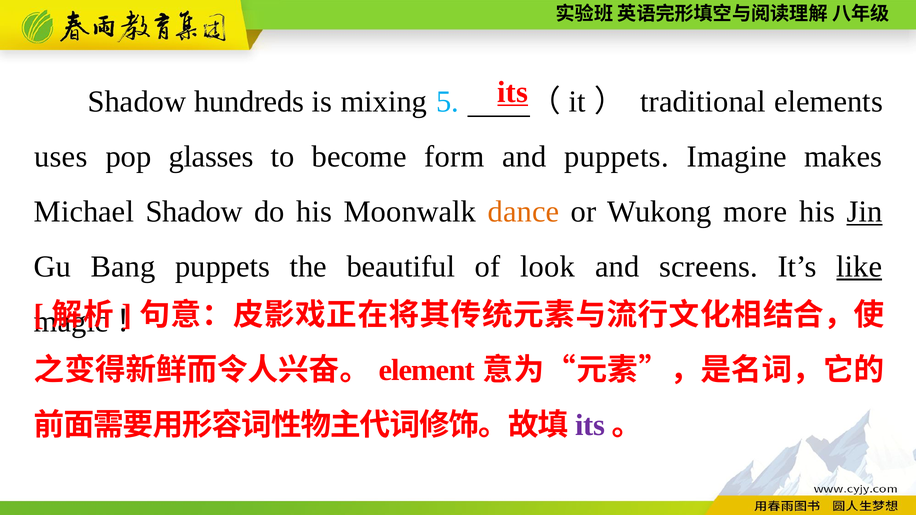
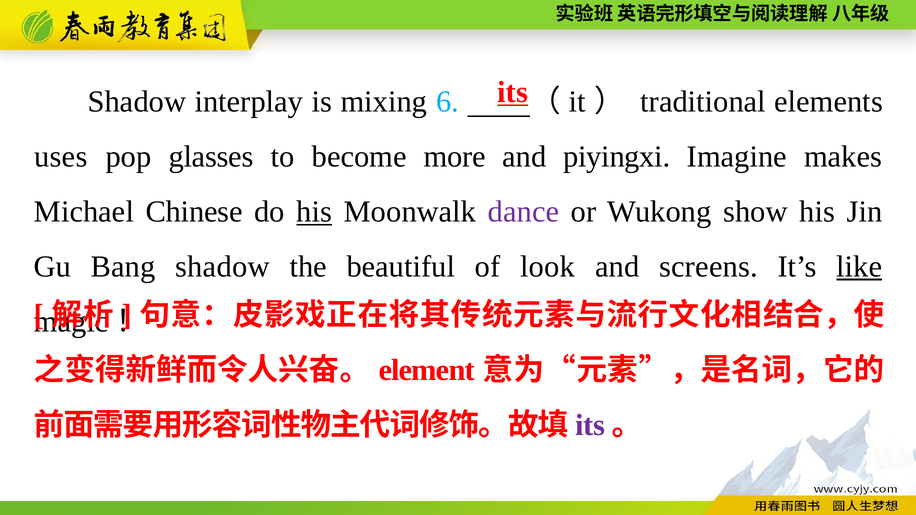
hundreds: hundreds -> interplay
5: 5 -> 6
form: form -> more
and puppets: puppets -> piyingxi
Michael Shadow: Shadow -> Chinese
his at (314, 212) underline: none -> present
dance colour: orange -> purple
more: more -> show
Jin underline: present -> none
Bang puppets: puppets -> shadow
